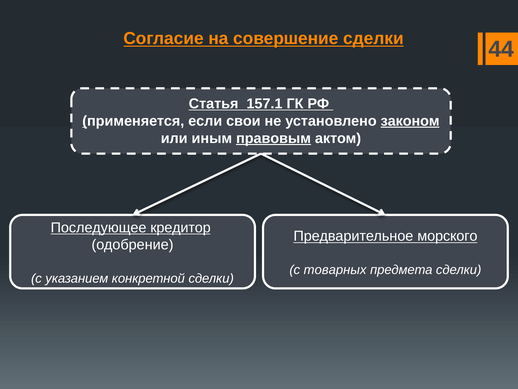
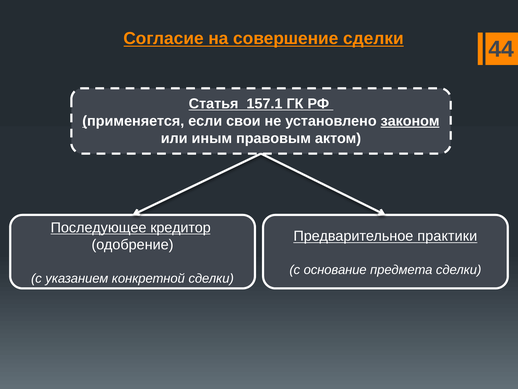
правовым underline: present -> none
морского: морского -> практики
товарных: товарных -> основание
